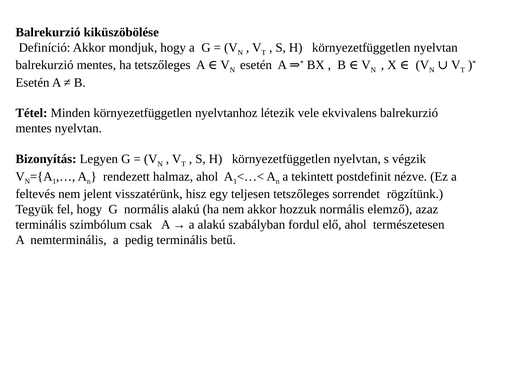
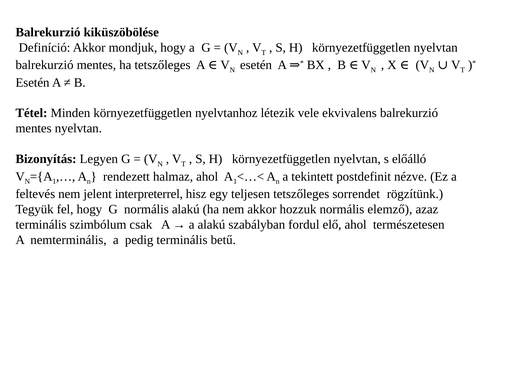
végzik: végzik -> előálló
visszatérünk: visszatérünk -> interpreterrel
